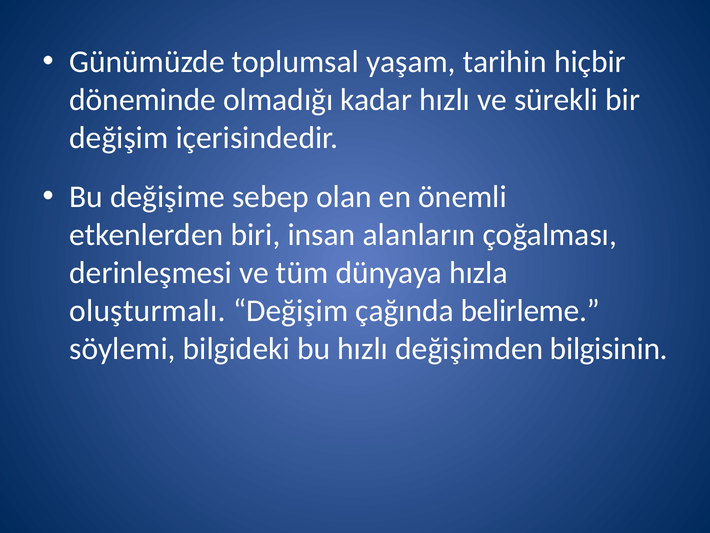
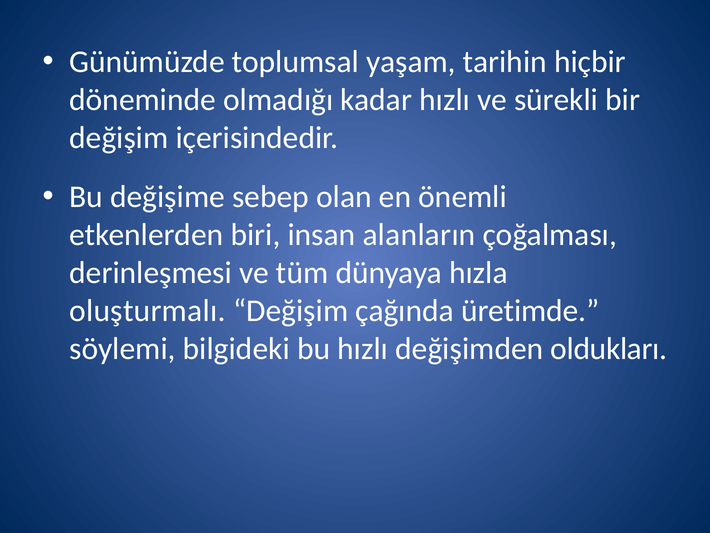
belirleme: belirleme -> üretimde
bilgisinin: bilgisinin -> oldukları
